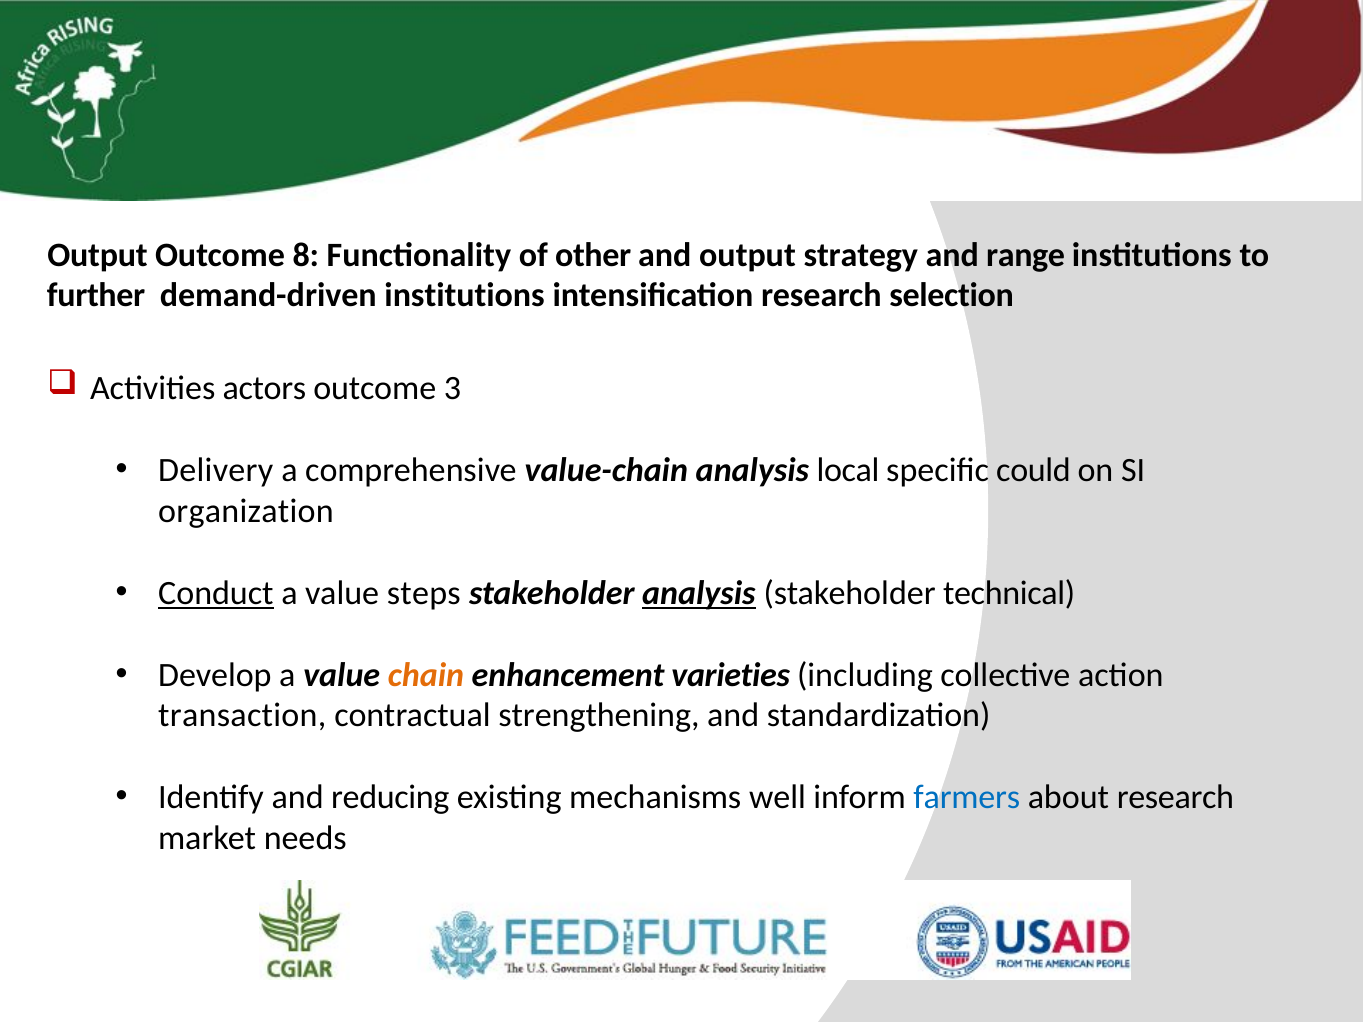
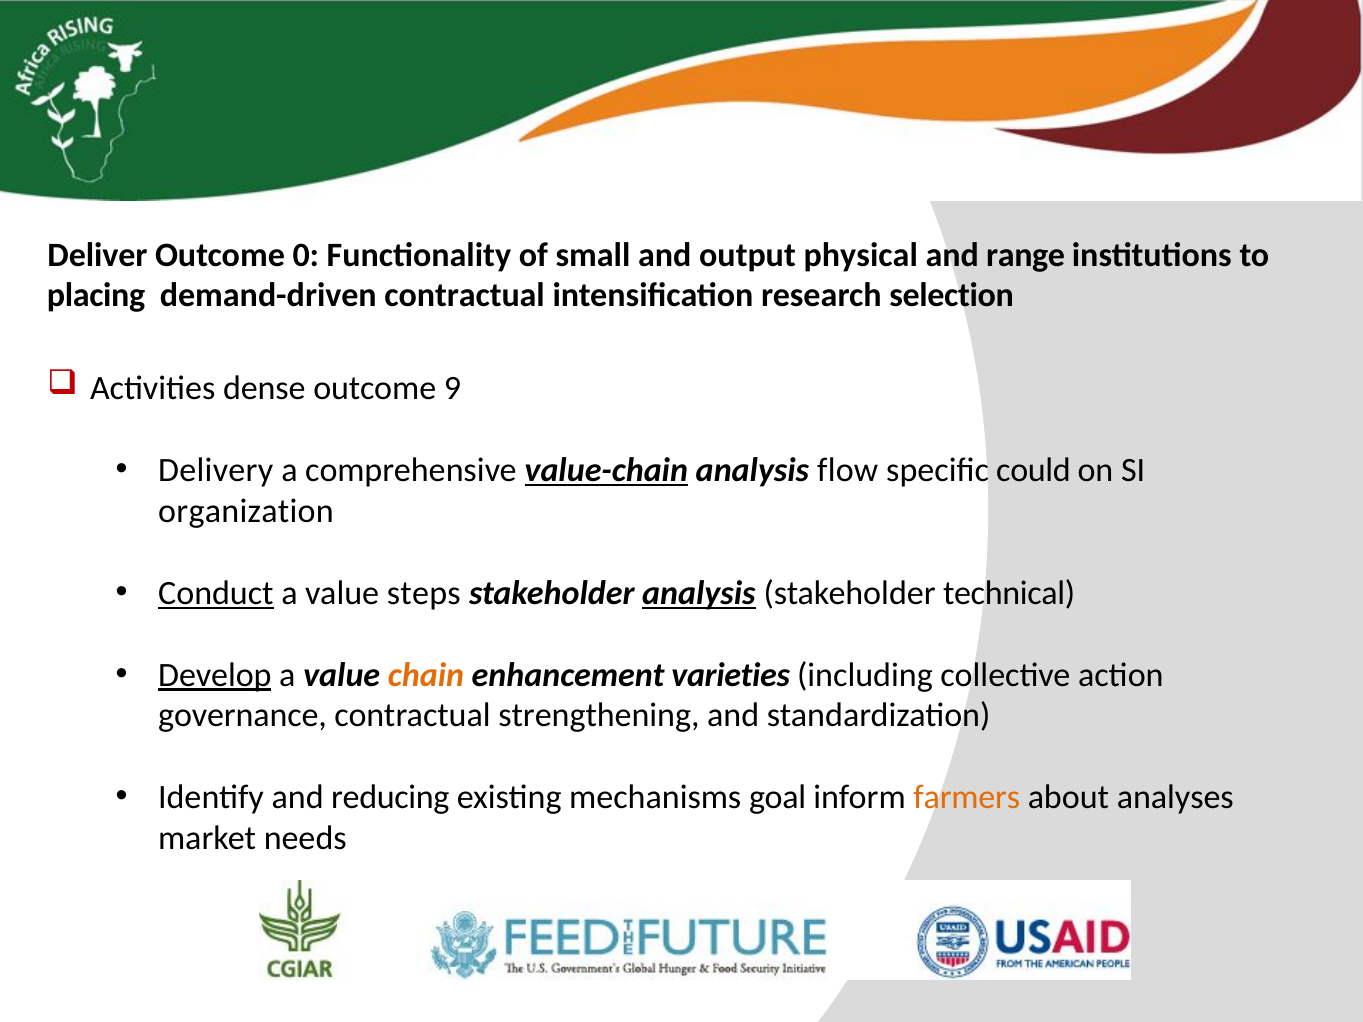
Output at (98, 255): Output -> Deliver
8: 8 -> 0
other: other -> small
strategy: strategy -> physical
further: further -> placing
demand-driven institutions: institutions -> contractual
actors: actors -> dense
3: 3 -> 9
value-chain underline: none -> present
local: local -> flow
Develop underline: none -> present
transaction: transaction -> governance
well: well -> goal
farmers colour: blue -> orange
about research: research -> analyses
